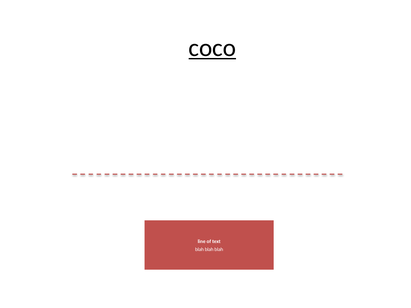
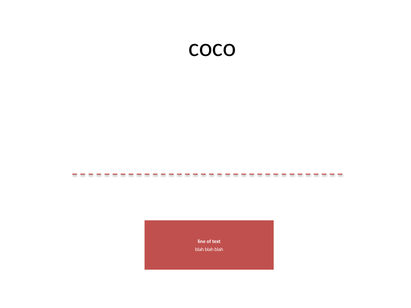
coco underline: present -> none
